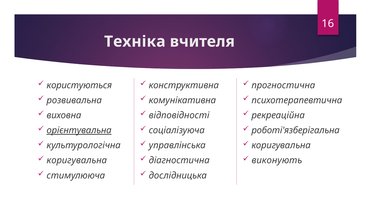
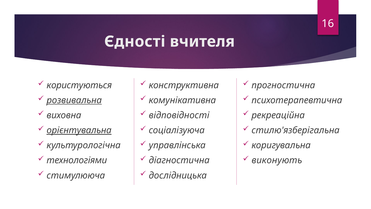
Техніка: Техніка -> Єдності
розвивальна underline: none -> present
роботі'язберігальна: роботі'язберігальна -> стилю'язберігальна
коригувальна at (77, 160): коригувальна -> технологіями
